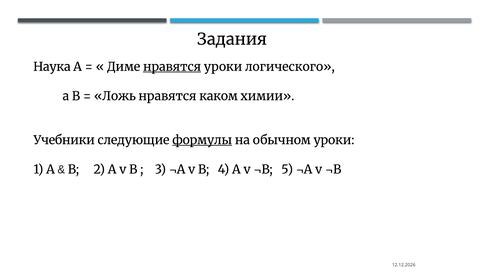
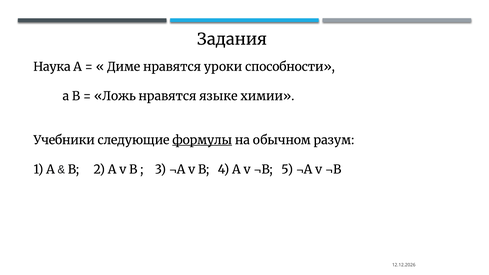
нравятся at (172, 67) underline: present -> none
логического: логического -> способности
каком: каком -> языке
обычном уроки: уроки -> разум
